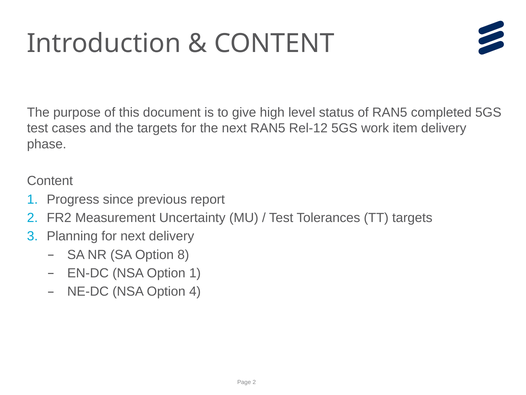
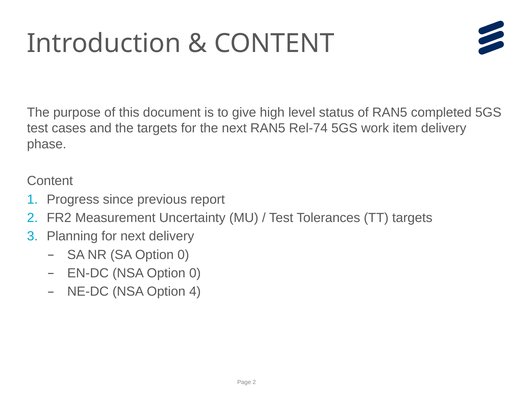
Rel-12: Rel-12 -> Rel-74
SA Option 8: 8 -> 0
NSA Option 1: 1 -> 0
